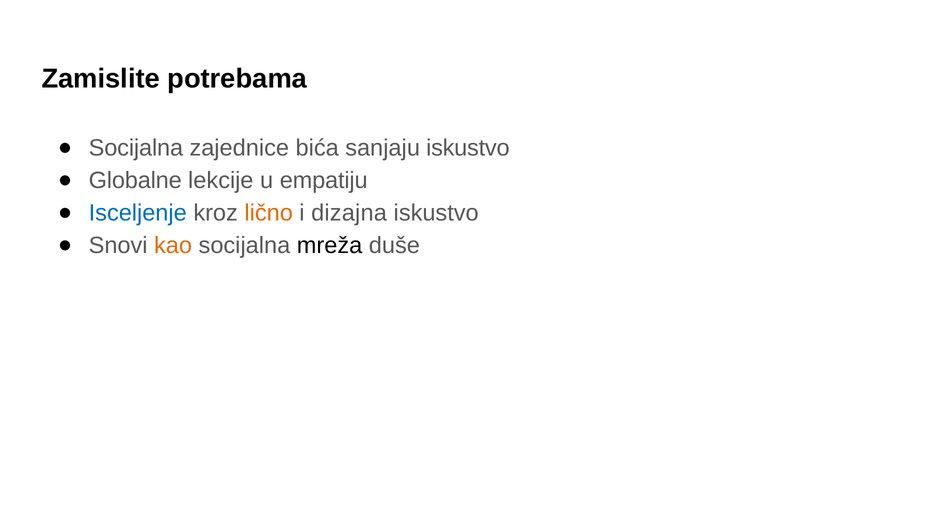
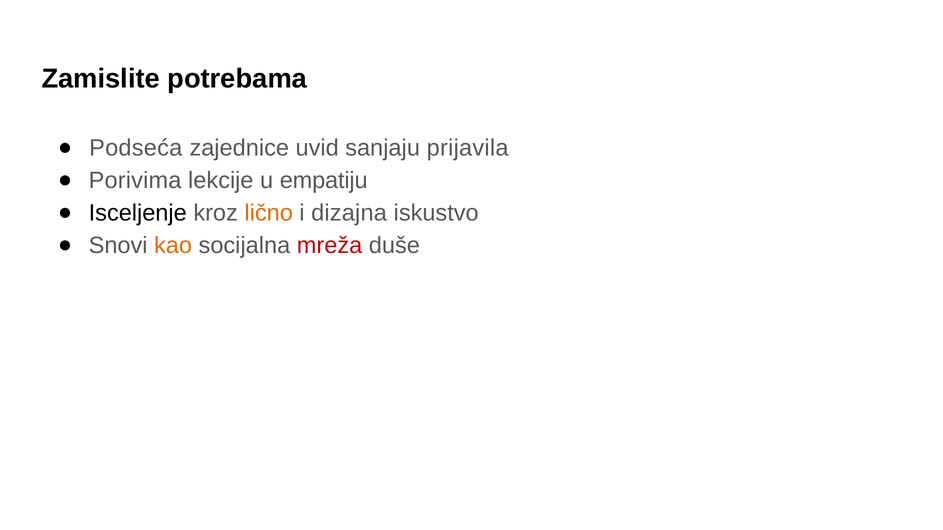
Socijalna at (136, 148): Socijalna -> Podseća
bića: bića -> uvid
sanjaju iskustvo: iskustvo -> prijavila
Globalne: Globalne -> Porivima
Isceljenje colour: blue -> black
mreža colour: black -> red
